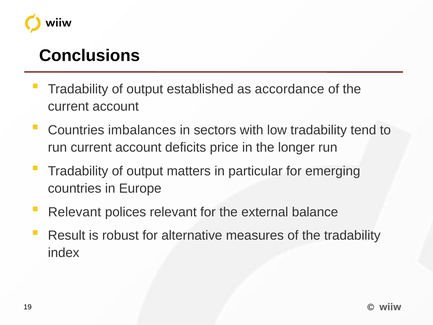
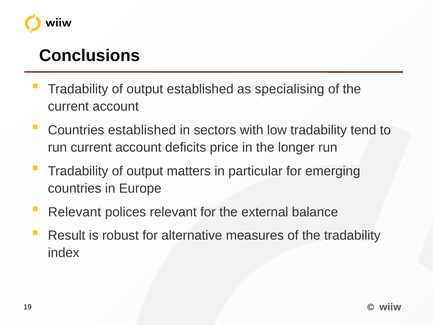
accordance: accordance -> specialising
Countries imbalances: imbalances -> established
